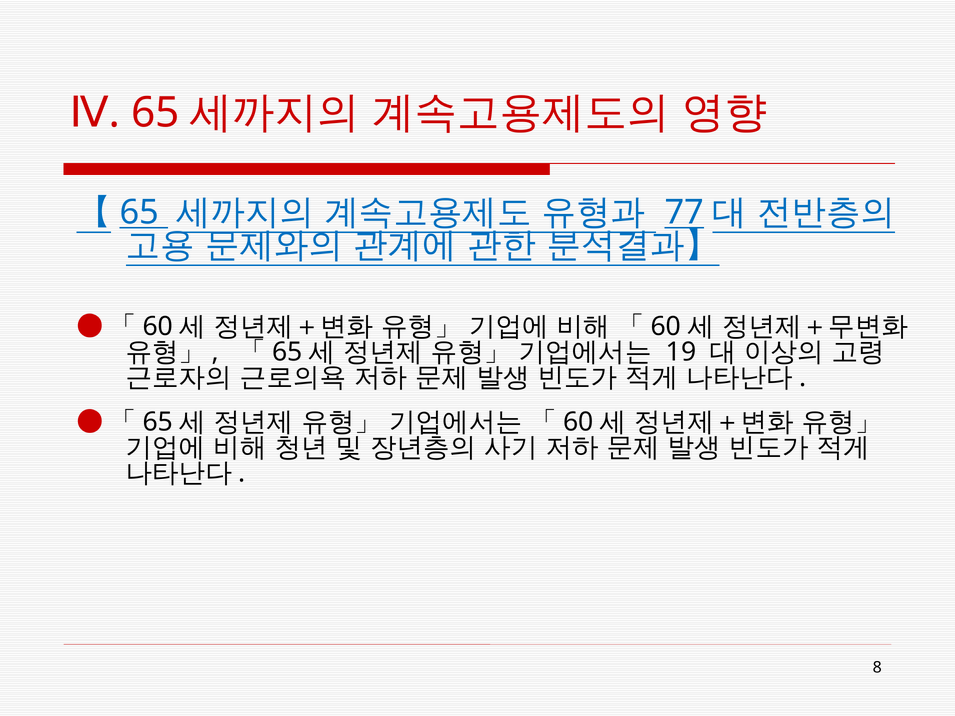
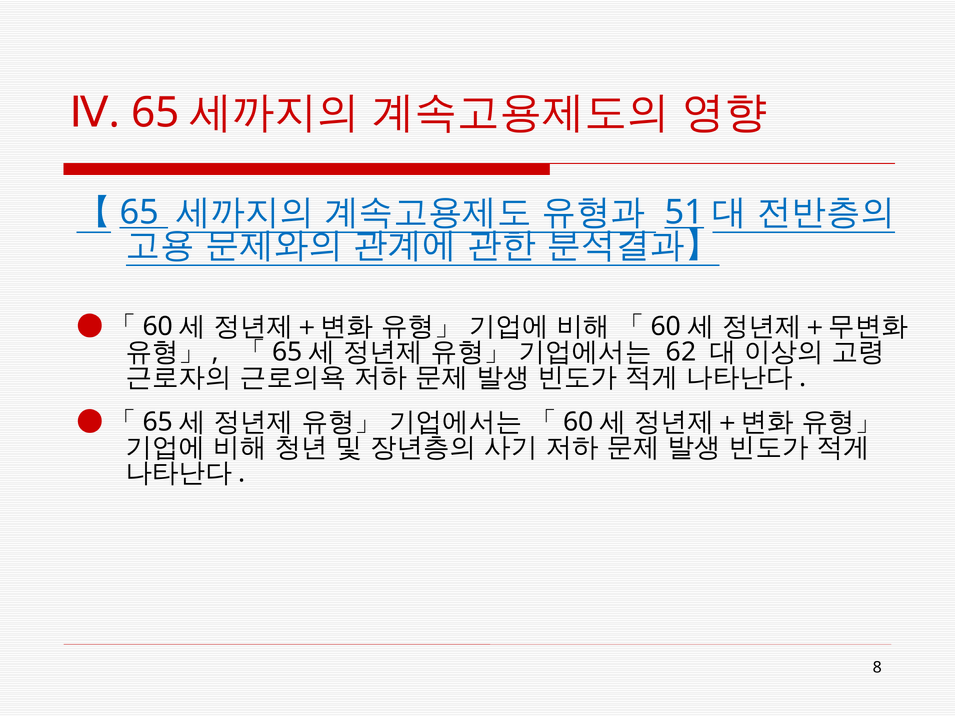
77: 77 -> 51
19: 19 -> 62
